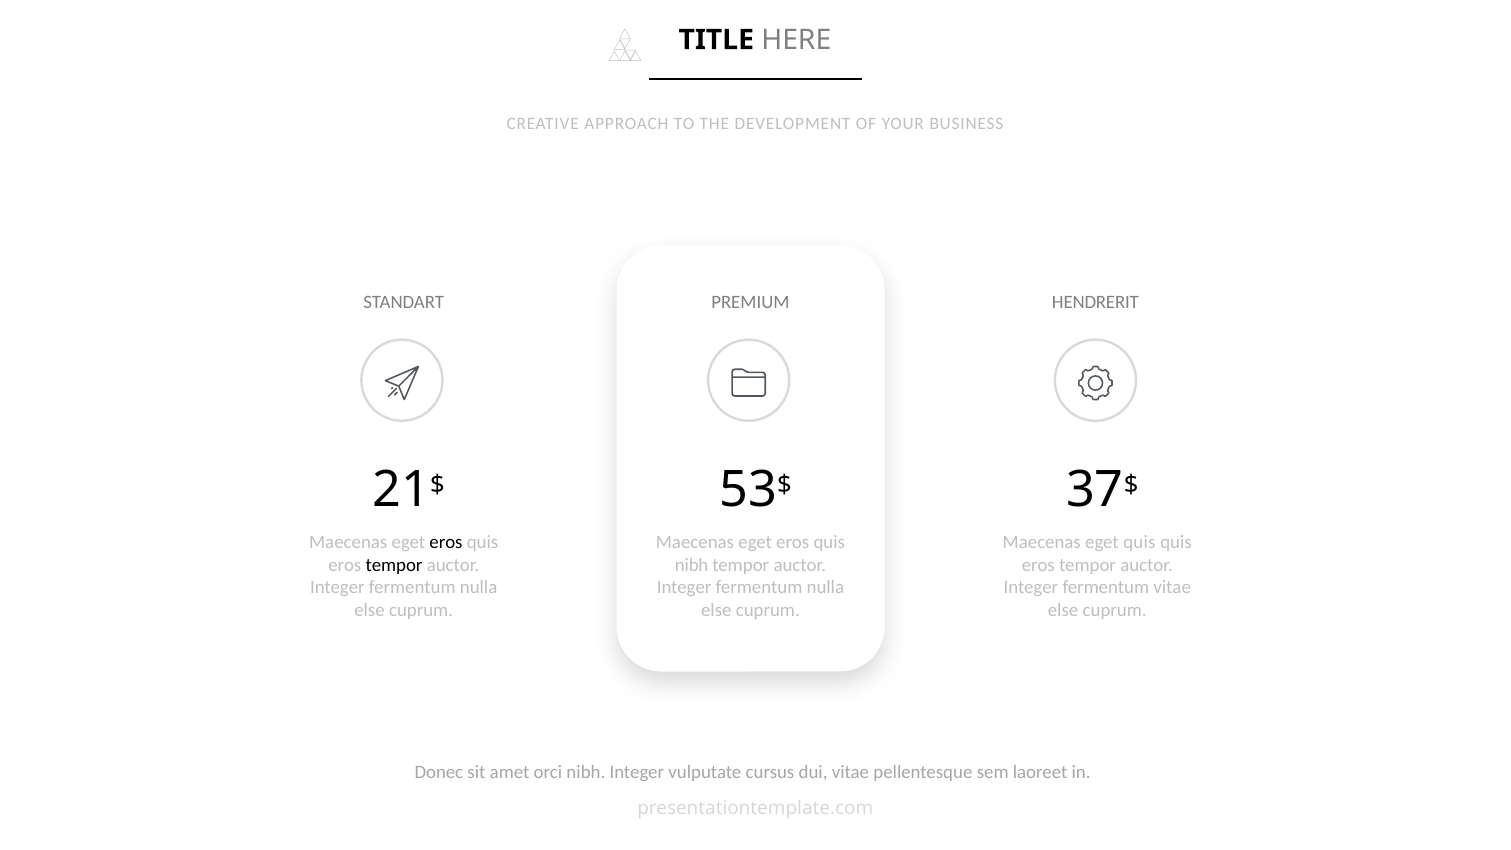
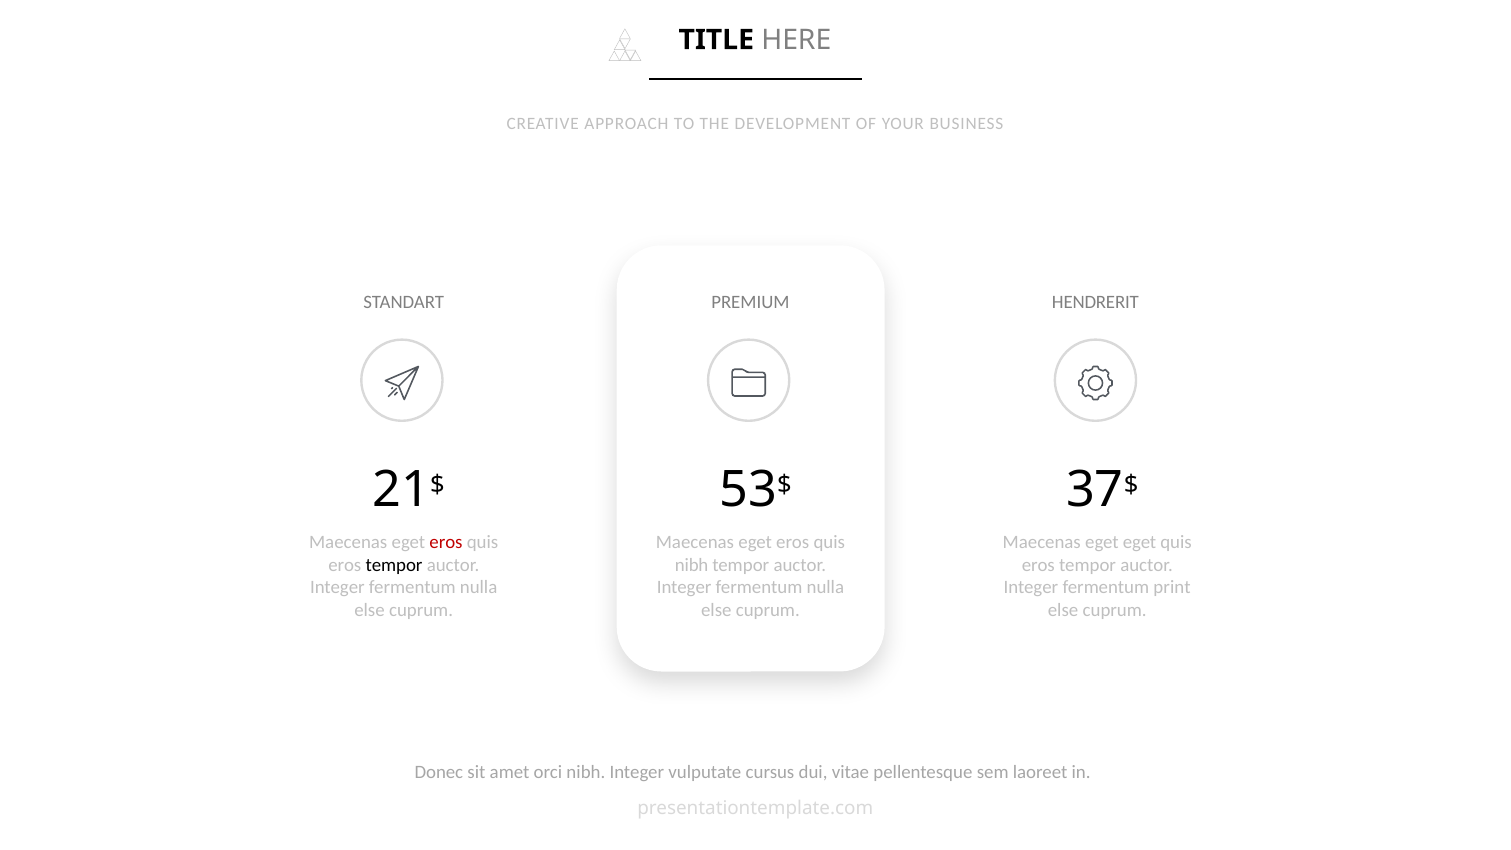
eros at (446, 542) colour: black -> red
eget quis: quis -> eget
fermentum vitae: vitae -> print
